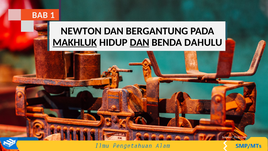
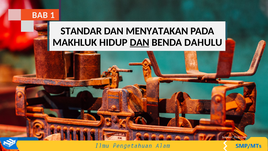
NEWTON: NEWTON -> STANDAR
BERGANTUNG: BERGANTUNG -> MENYATAKAN
MAKHLUK underline: present -> none
